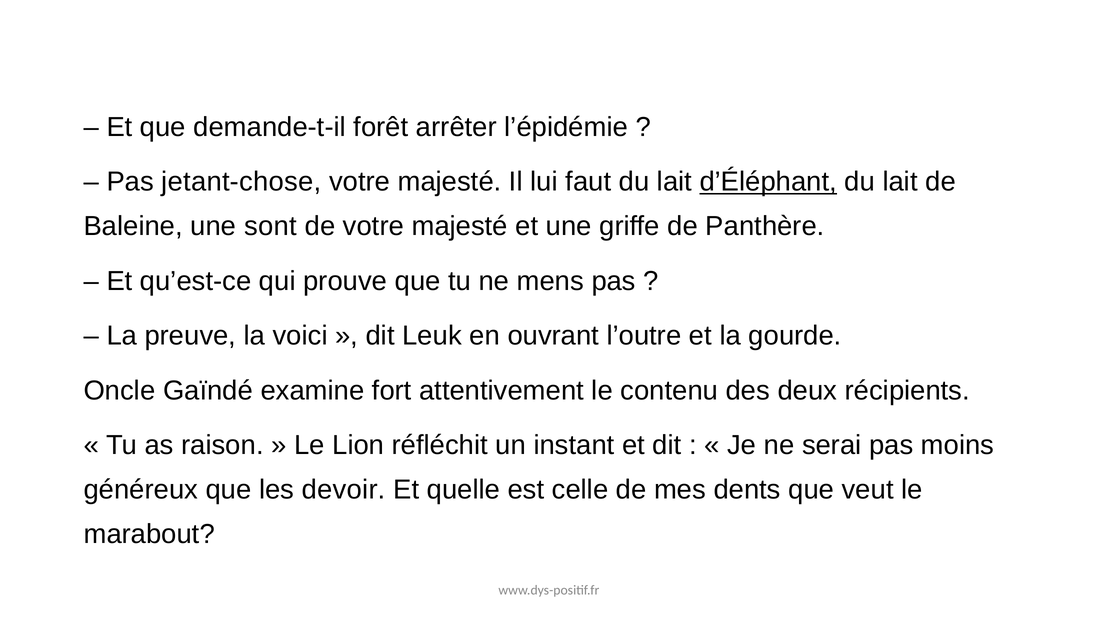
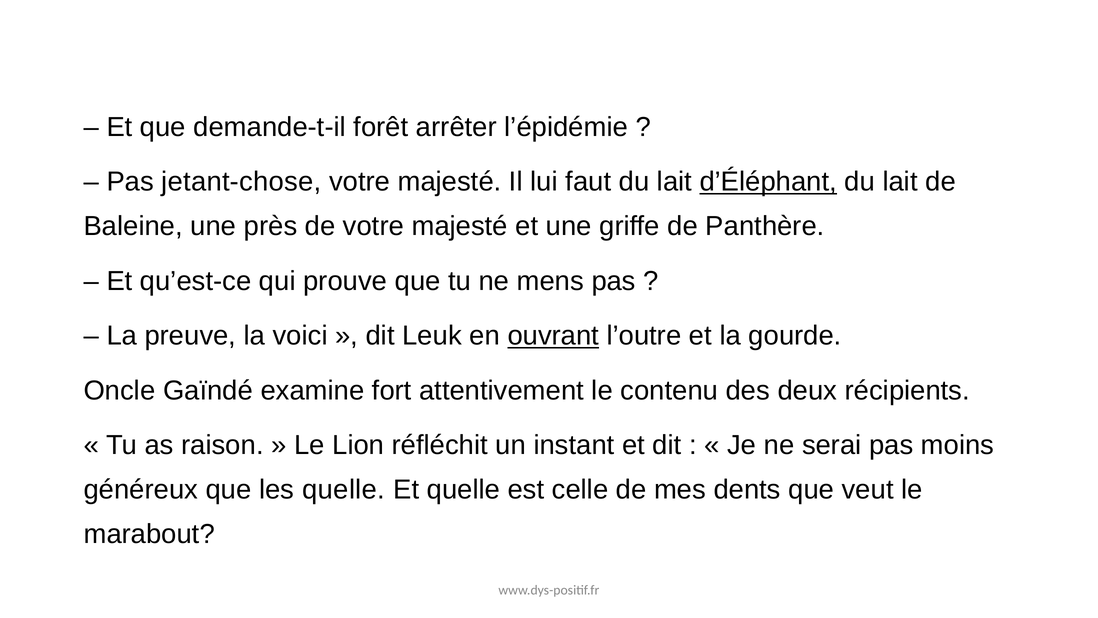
sont: sont -> près
ouvrant underline: none -> present
les devoir: devoir -> quelle
